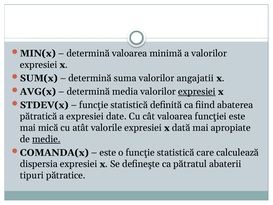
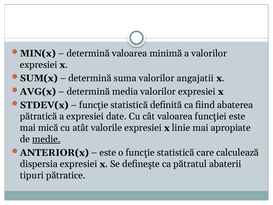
expresiei at (197, 92) underline: present -> none
dată: dată -> linie
COMANDA(x: COMANDA(x -> ANTERIOR(x
